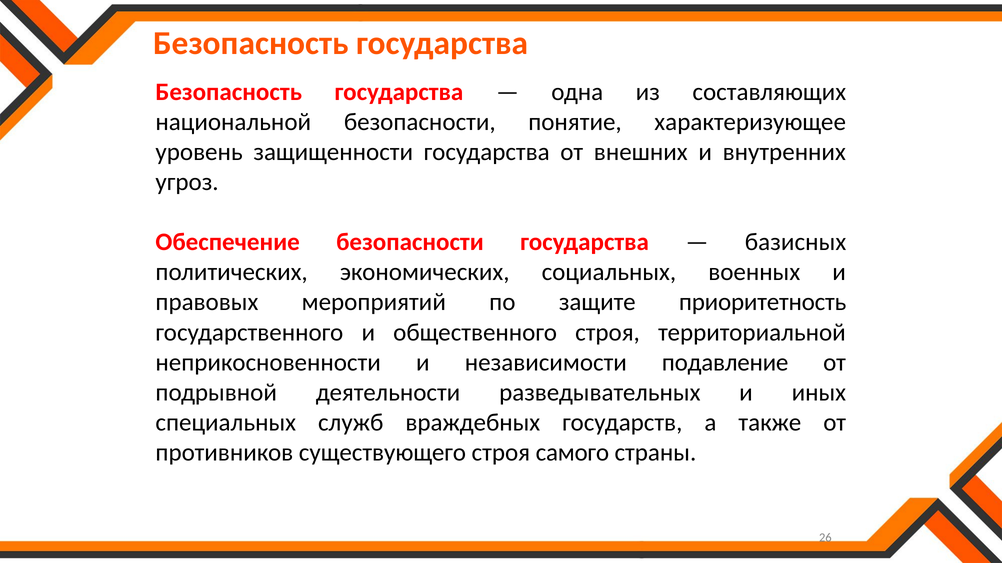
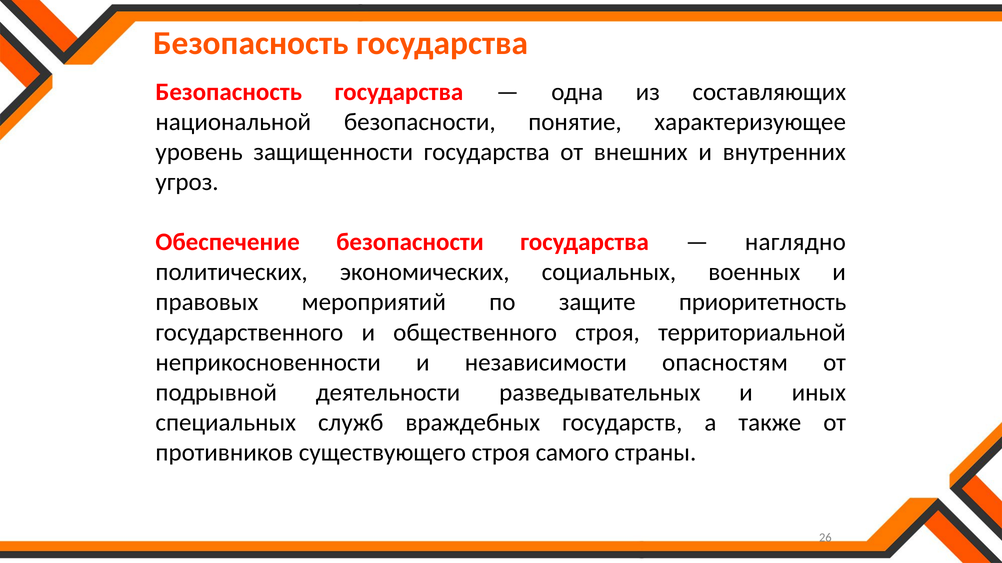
базисных: базисных -> наглядно
подавление: подавление -> опасностям
